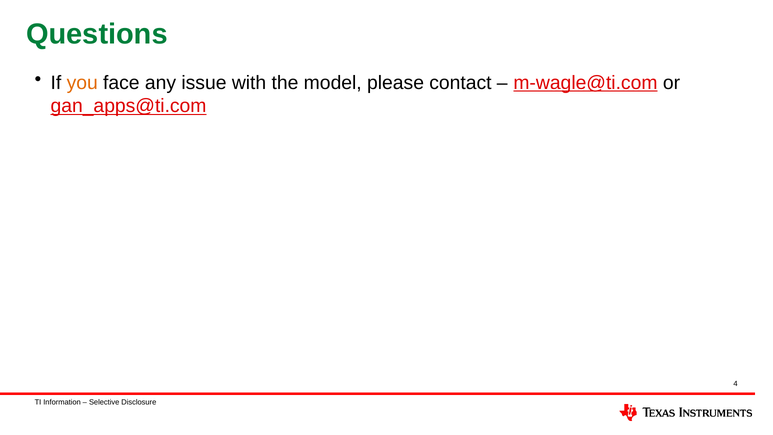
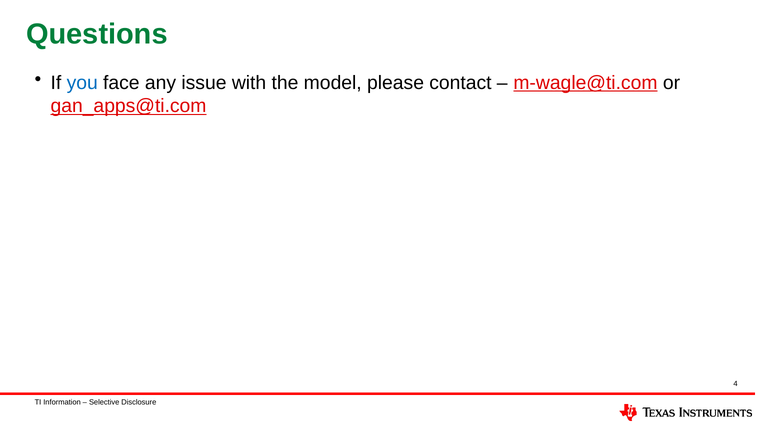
you colour: orange -> blue
